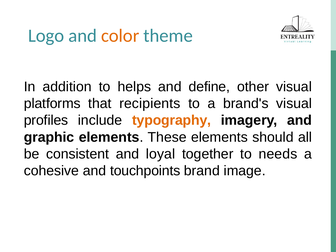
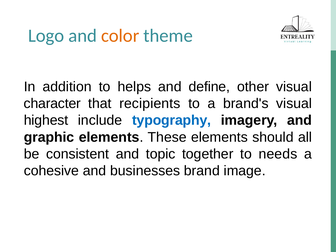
platforms: platforms -> character
profiles: profiles -> highest
typography colour: orange -> blue
loyal: loyal -> topic
touchpoints: touchpoints -> businesses
